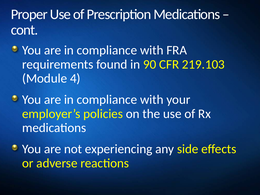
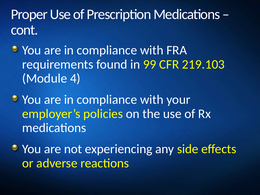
90: 90 -> 99
